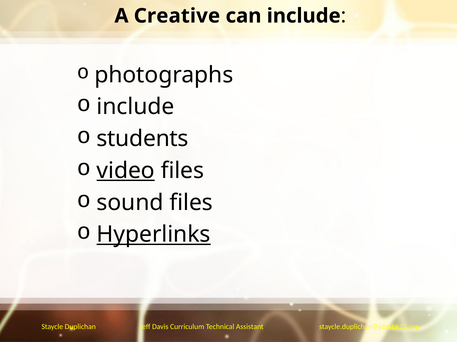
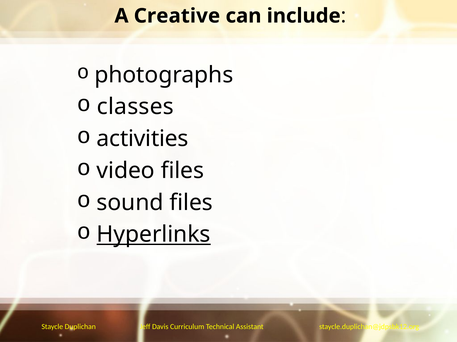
include at (136, 107): include -> classes
students: students -> activities
video underline: present -> none
